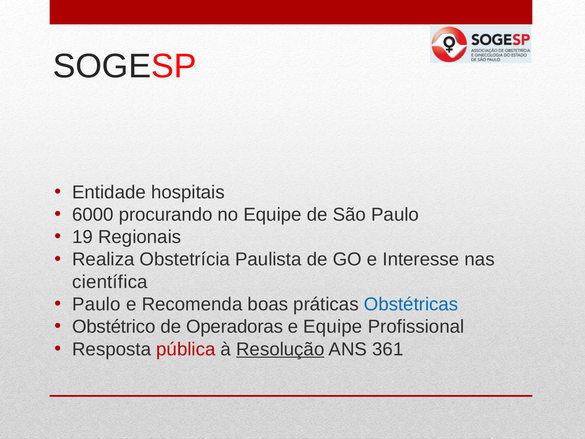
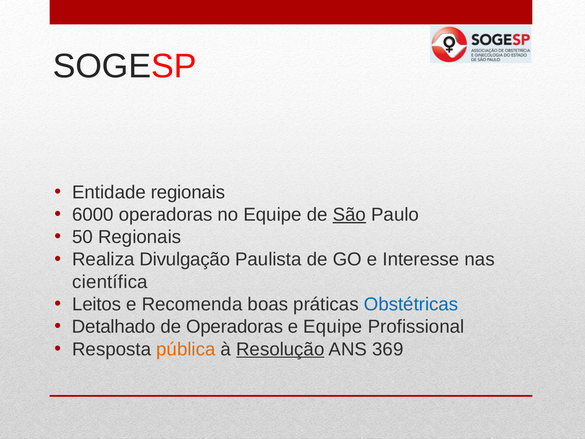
Entidade hospitais: hospitais -> regionais
6000 procurando: procurando -> operadoras
São underline: none -> present
19: 19 -> 50
Obstetrícia: Obstetrícia -> Divulgação
Paulo at (96, 304): Paulo -> Leitos
Obstétrico: Obstétrico -> Detalhado
pública colour: red -> orange
361: 361 -> 369
